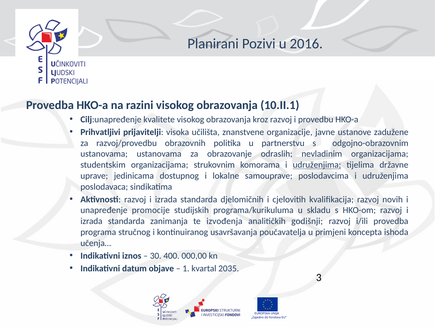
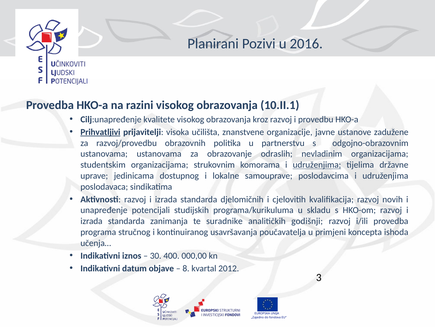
Prihvatljivi underline: none -> present
promocije: promocije -> potencijali
izvođenja: izvođenja -> suradnike
1: 1 -> 8
2035: 2035 -> 2012
